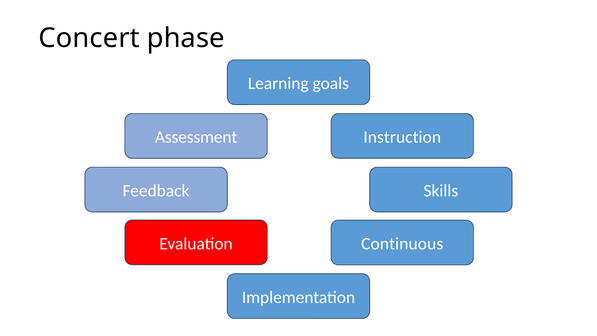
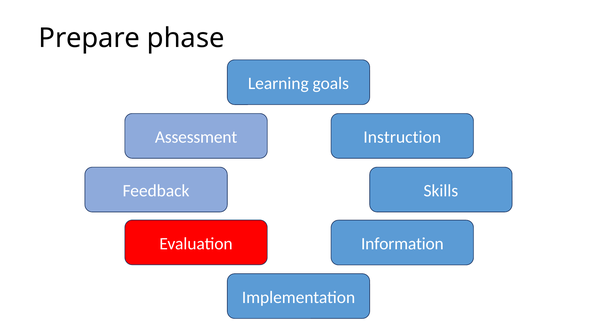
Concert: Concert -> Prepare
Continuous: Continuous -> Information
